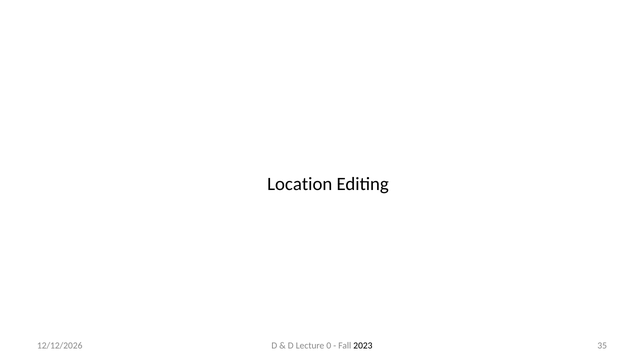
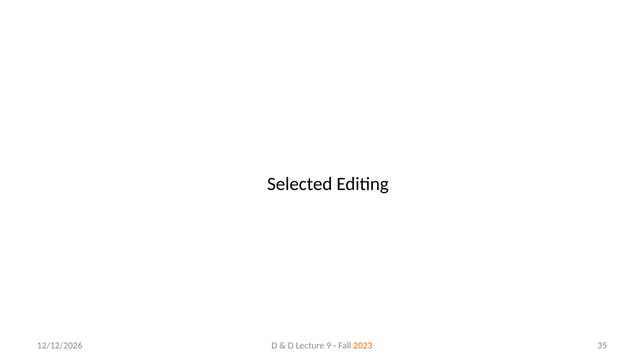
Location: Location -> Selected
0: 0 -> 9
2023 colour: black -> orange
